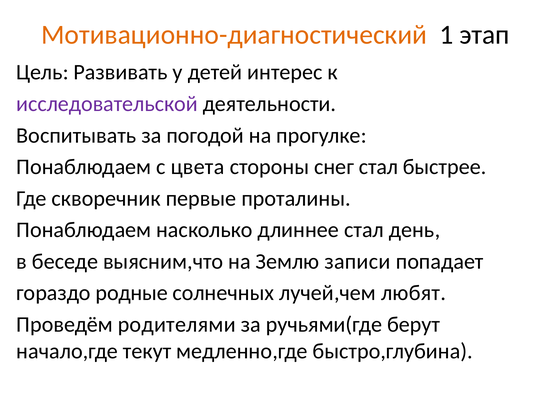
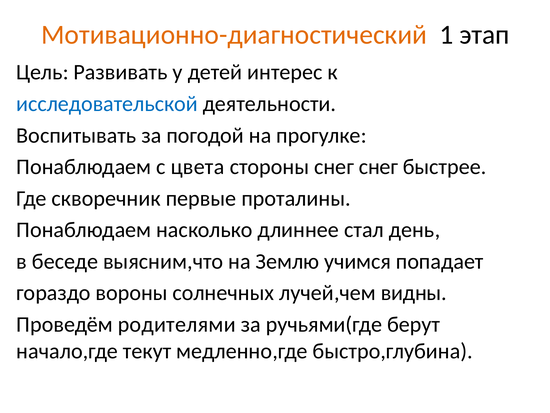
исследовательской colour: purple -> blue
снег стал: стал -> снег
записи: записи -> учимся
родные: родные -> вороны
любят: любят -> видны
